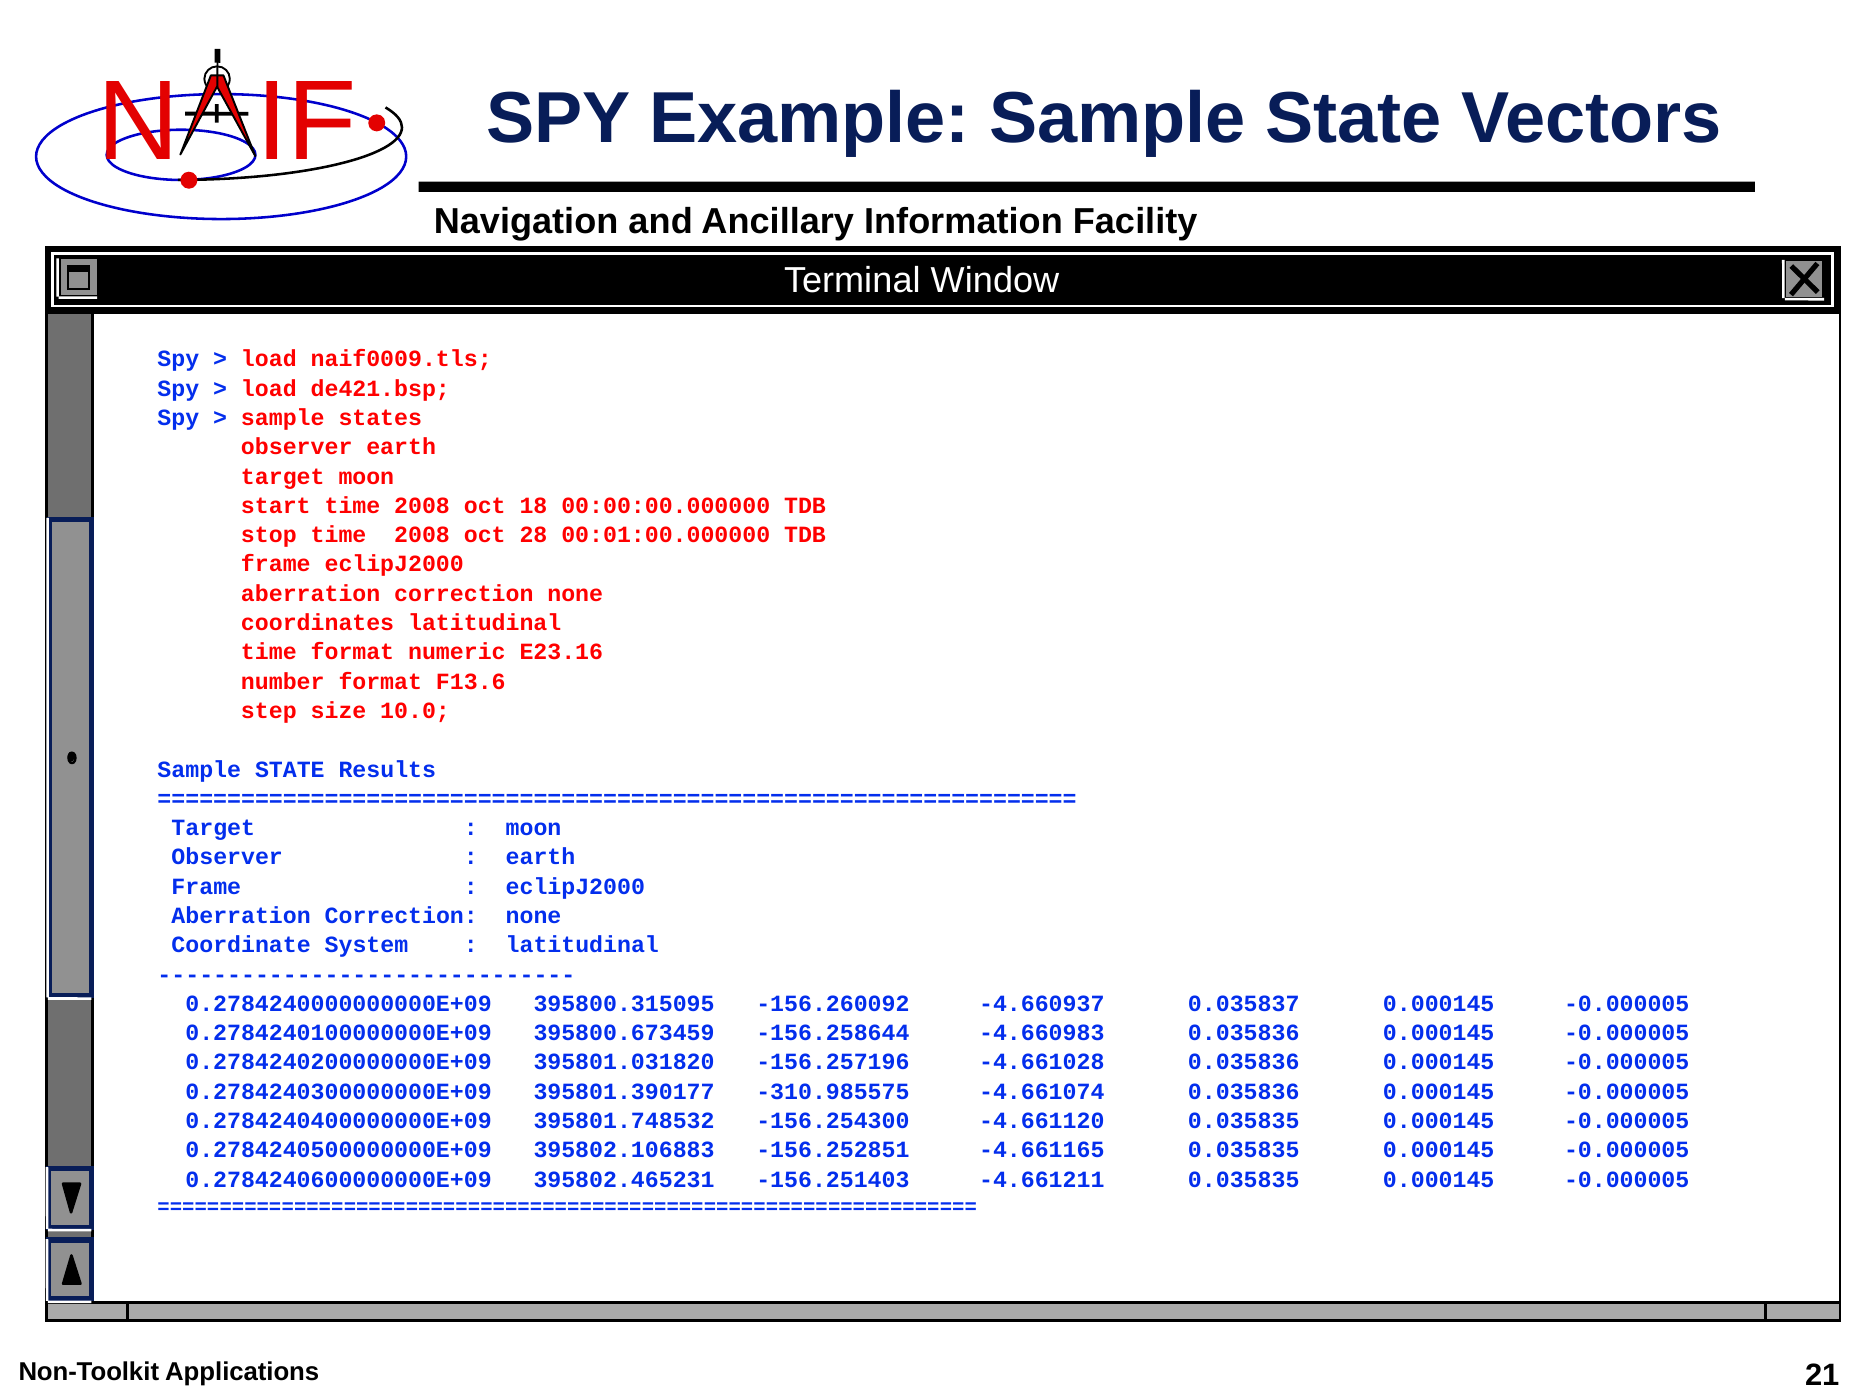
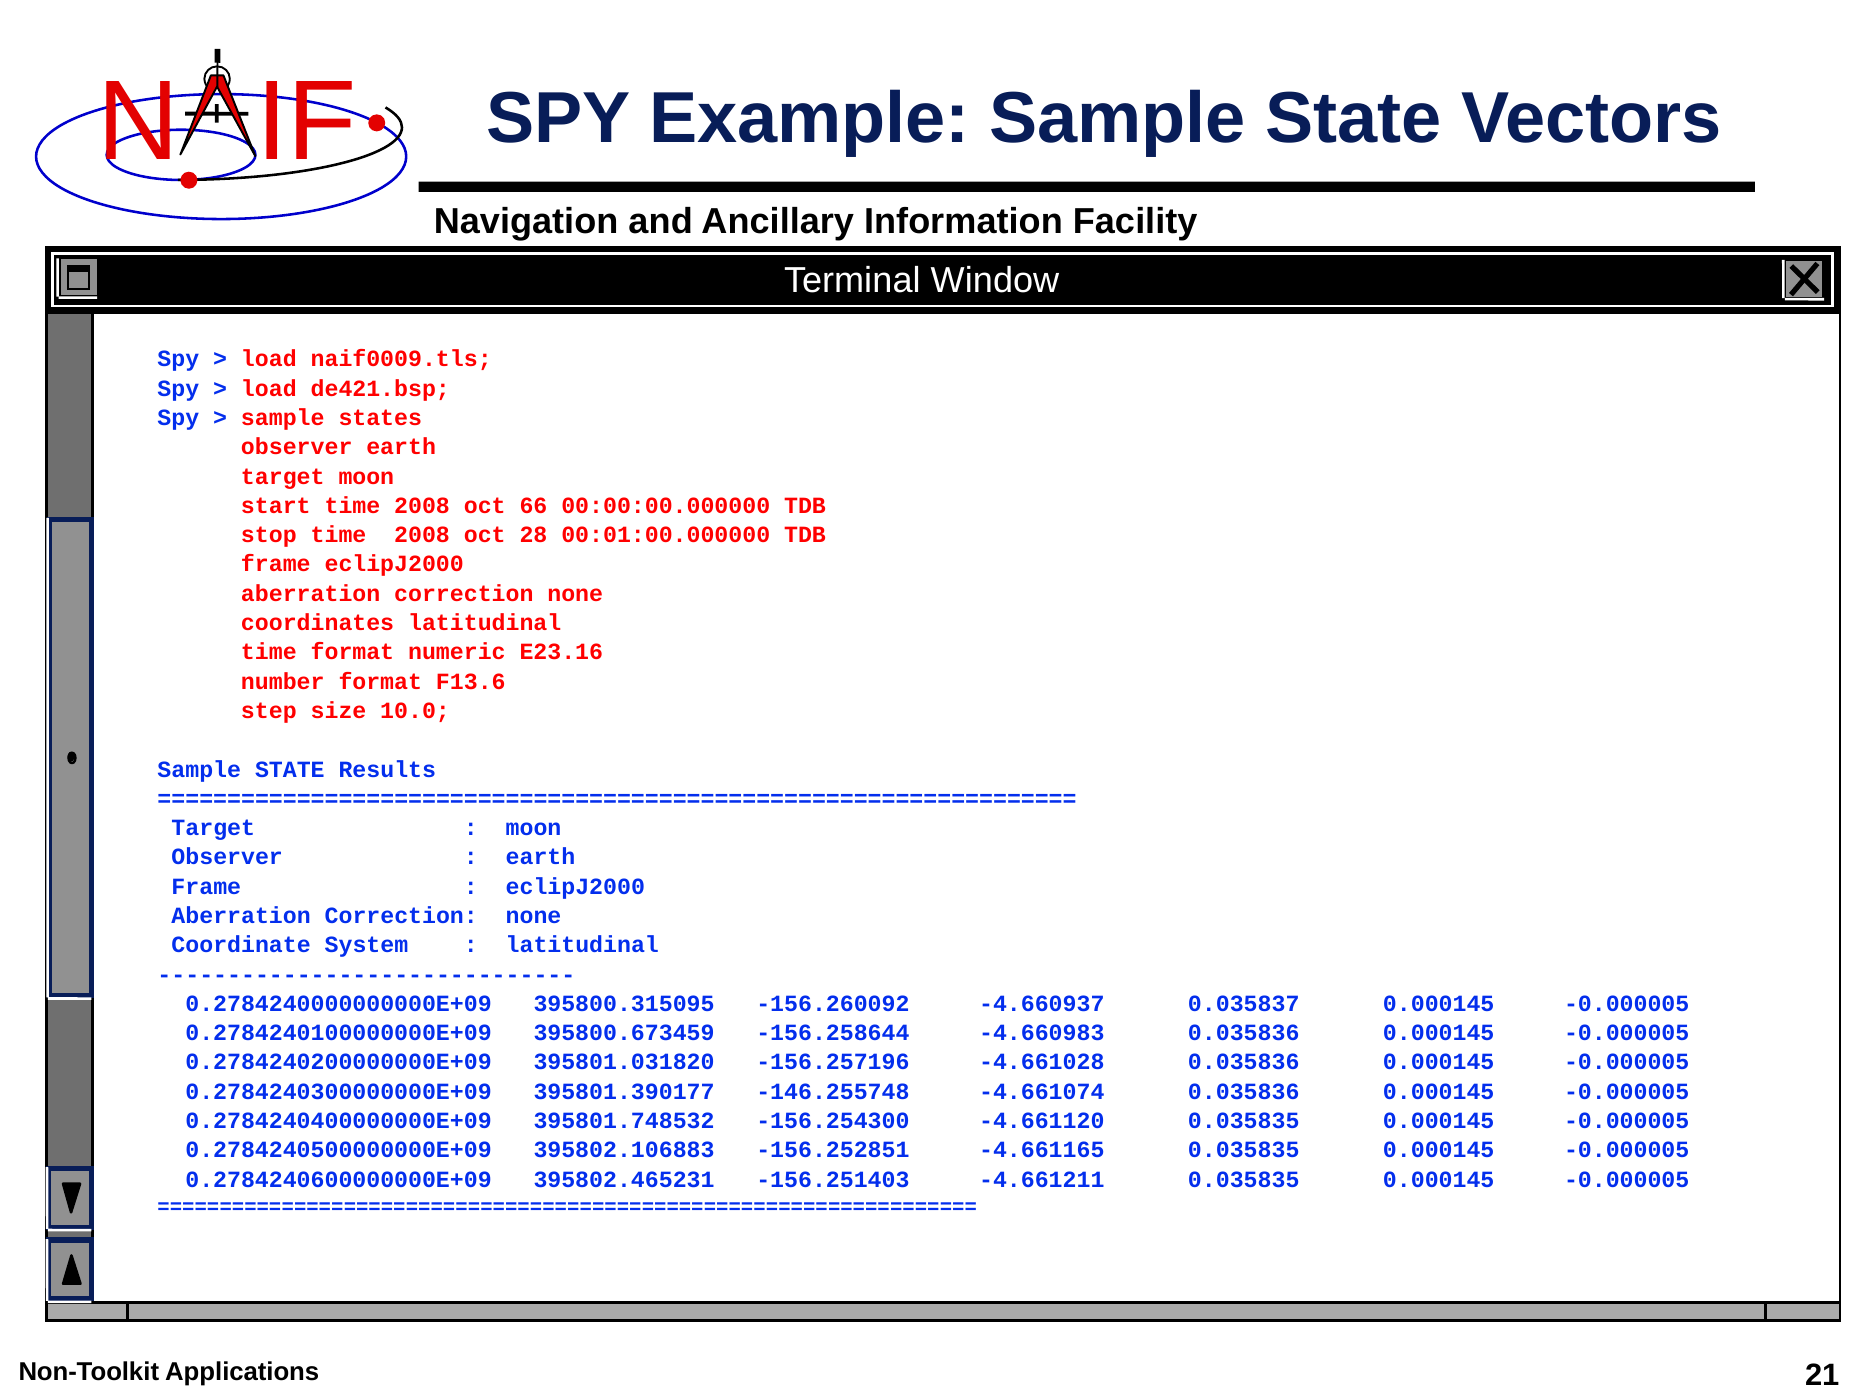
18: 18 -> 66
-310.985575: -310.985575 -> -146.255748
